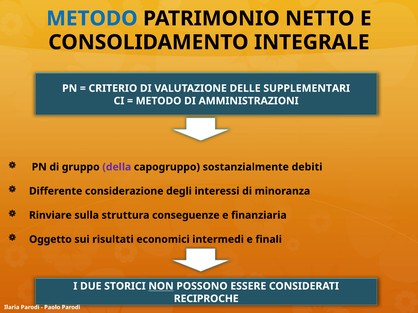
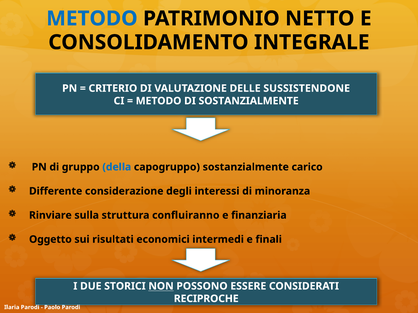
SUPPLEMENTARI: SUPPLEMENTARI -> SUSSISTENDONE
DI AMMINISTRAZIONI: AMMINISTRAZIONI -> SOSTANZIALMENTE
della colour: purple -> blue
debiti: debiti -> carico
conseguenze: conseguenze -> confluiranno
